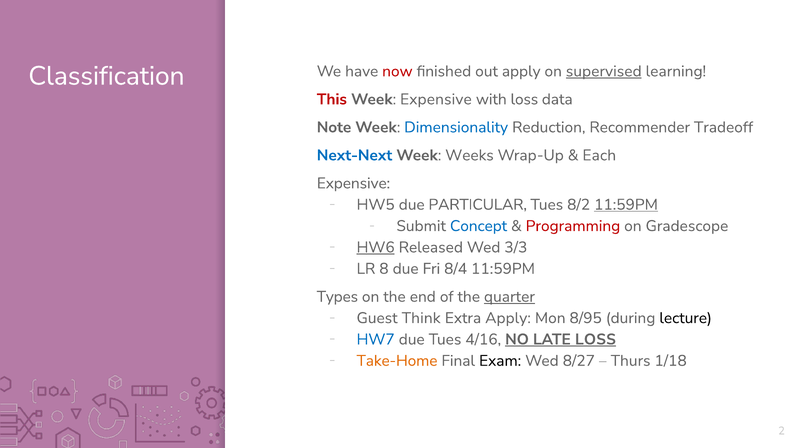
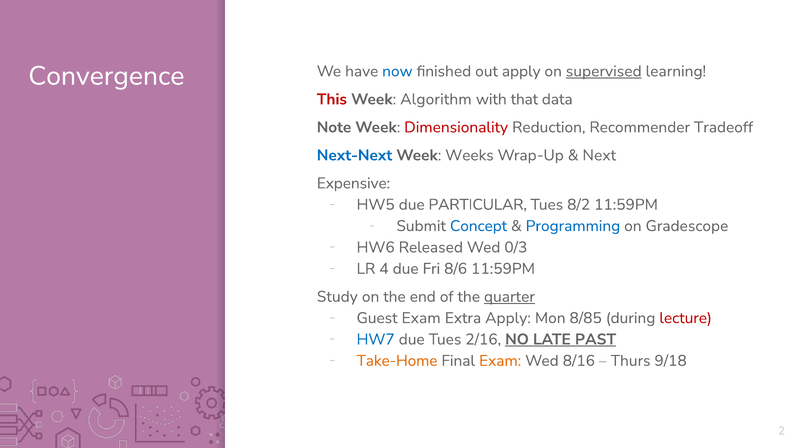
Classification: Classification -> Convergence
now colour: red -> blue
Week Expensive: Expensive -> Algorithm
with loss: loss -> that
Dimensionality colour: blue -> red
Each: Each -> Next
11:59PM at (626, 204) underline: present -> none
Programming colour: red -> blue
HW6 underline: present -> none
3/3: 3/3 -> 0/3
8: 8 -> 4
8/4: 8/4 -> 8/6
Types: Types -> Study
Guest Think: Think -> Exam
8/95: 8/95 -> 8/85
lecture colour: black -> red
4/16: 4/16 -> 2/16
LATE LOSS: LOSS -> PAST
Exam at (500, 361) colour: black -> orange
8/27: 8/27 -> 8/16
1/18: 1/18 -> 9/18
